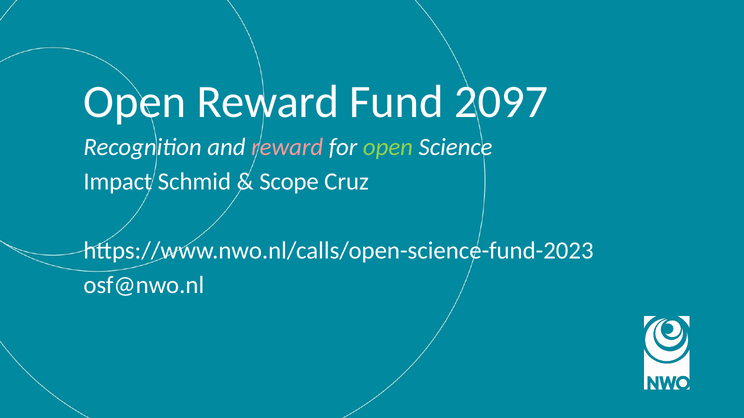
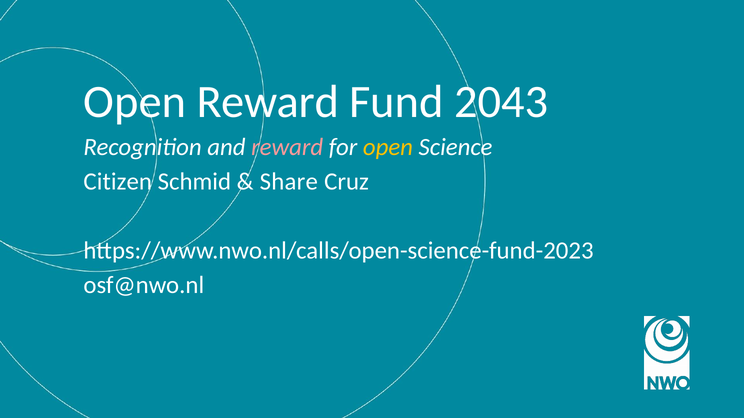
2097: 2097 -> 2043
open at (388, 147) colour: light green -> yellow
Impact: Impact -> Citizen
Scope: Scope -> Share
